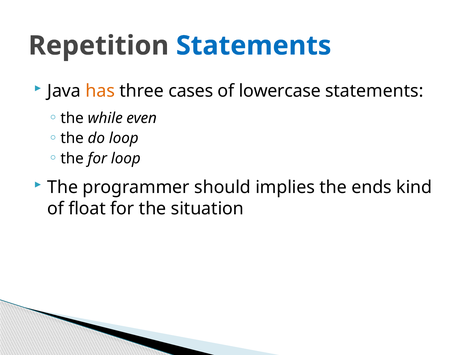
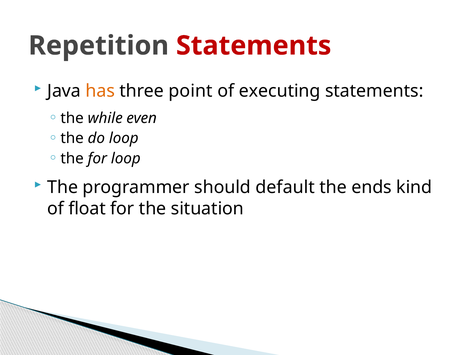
Statements at (254, 46) colour: blue -> red
cases: cases -> point
lowercase: lowercase -> executing
implies: implies -> default
